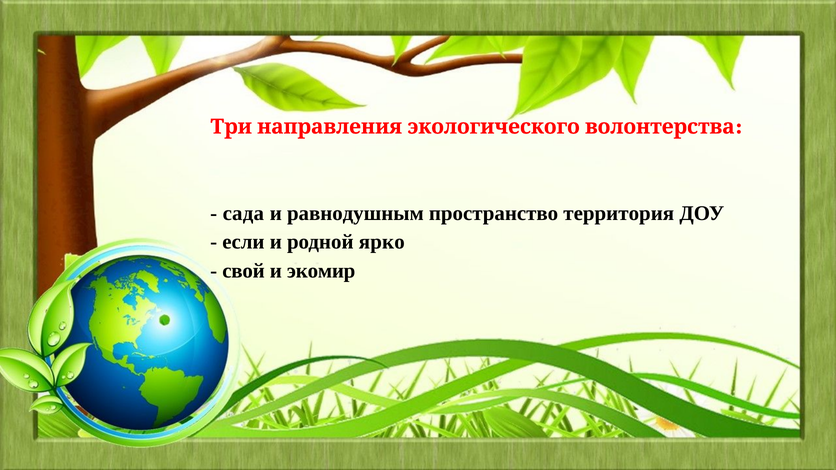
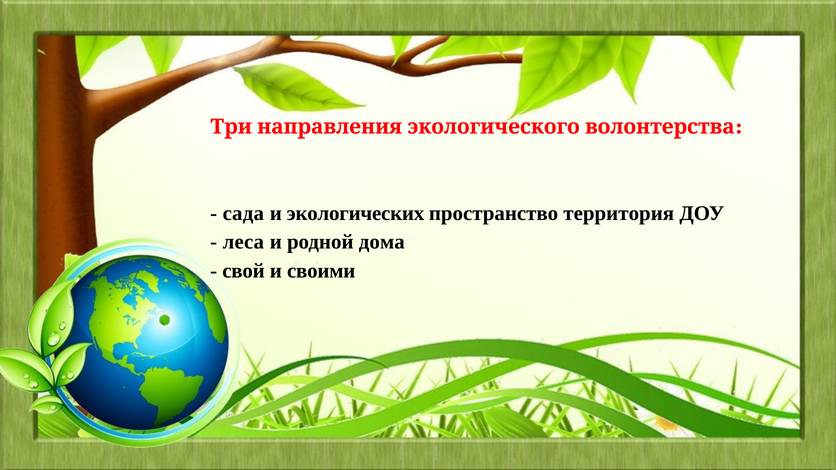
равнодушным: равнодушным -> экологических
если: если -> леса
ярко: ярко -> дома
экомир: экомир -> своими
